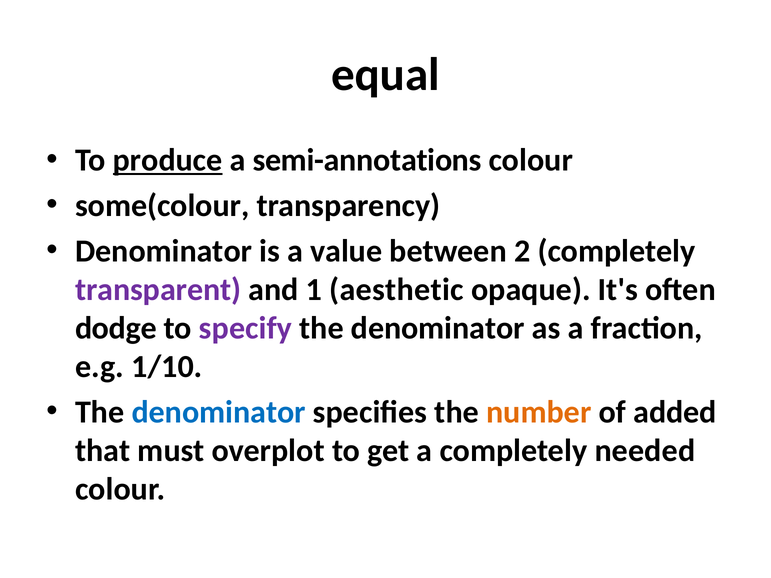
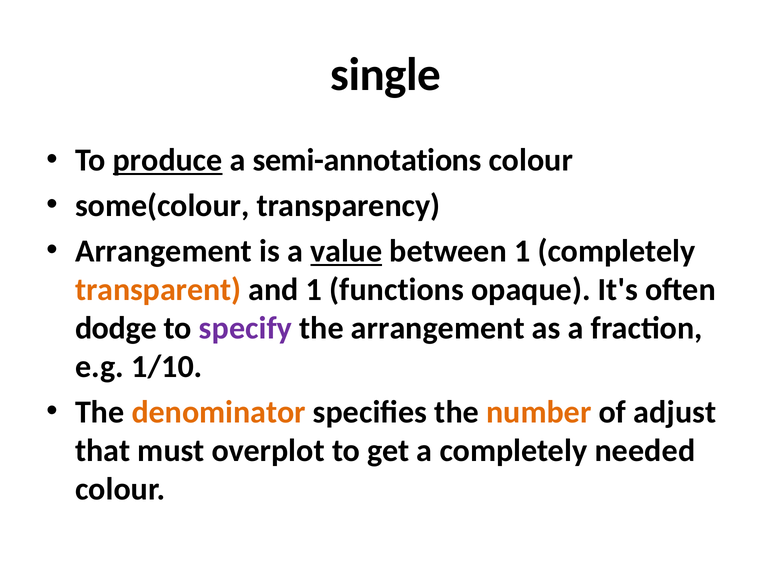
equal: equal -> single
Denominator at (164, 251): Denominator -> Arrangement
value underline: none -> present
between 2: 2 -> 1
transparent colour: purple -> orange
aesthetic: aesthetic -> functions
denominator at (438, 328): denominator -> arrangement
denominator at (219, 412) colour: blue -> orange
added: added -> adjust
